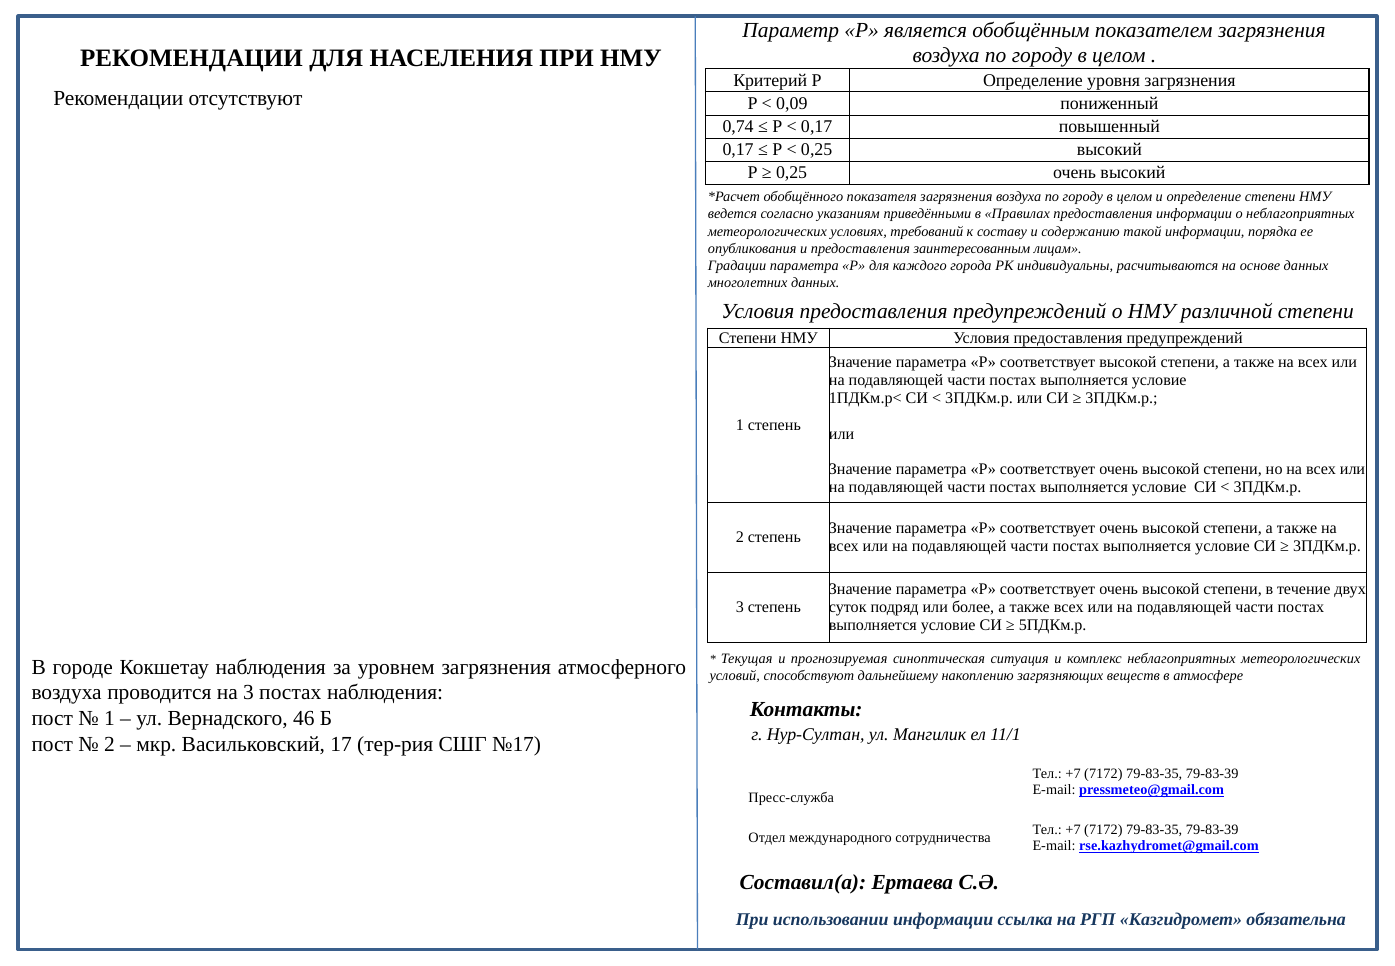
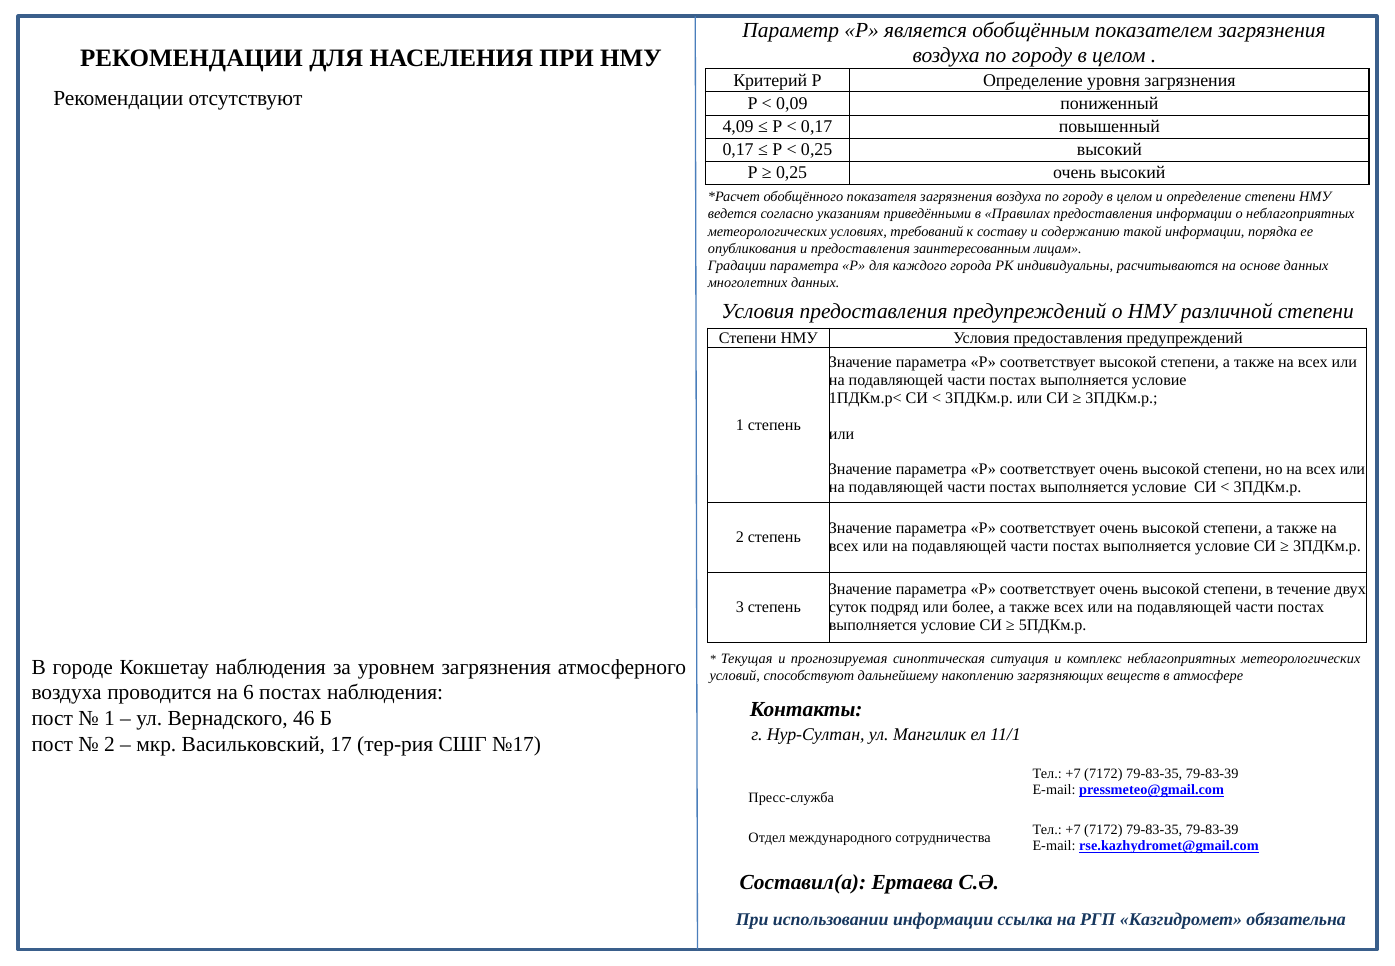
0,74: 0,74 -> 4,09
на 3: 3 -> 6
